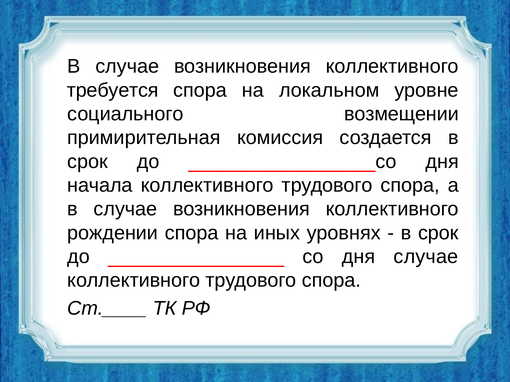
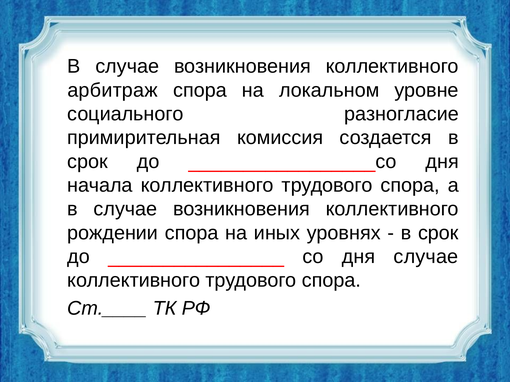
требуется: требуется -> арбитраж
возмещении: возмещении -> разногласие
